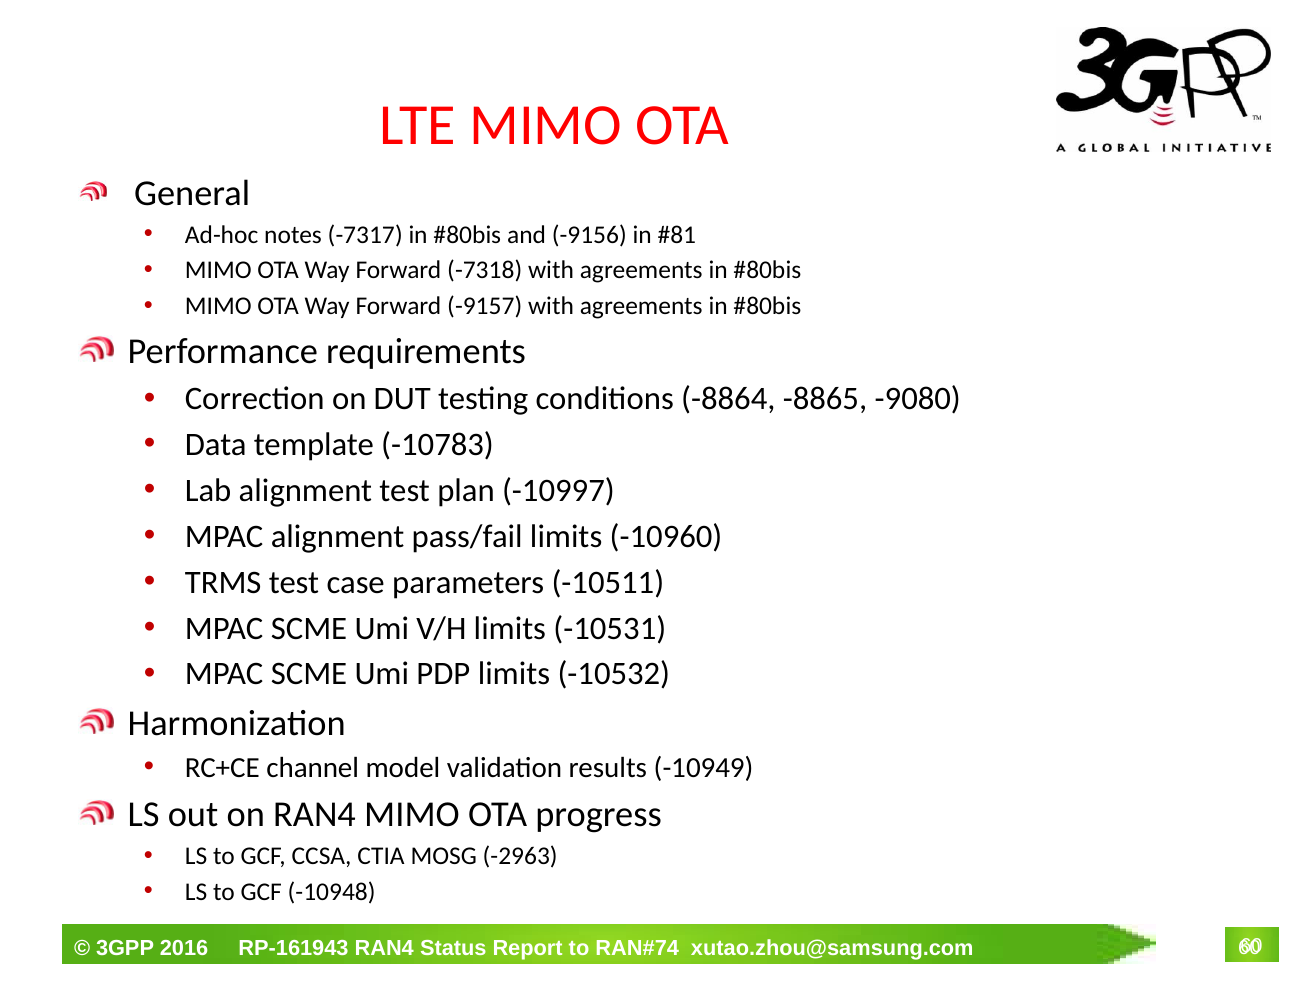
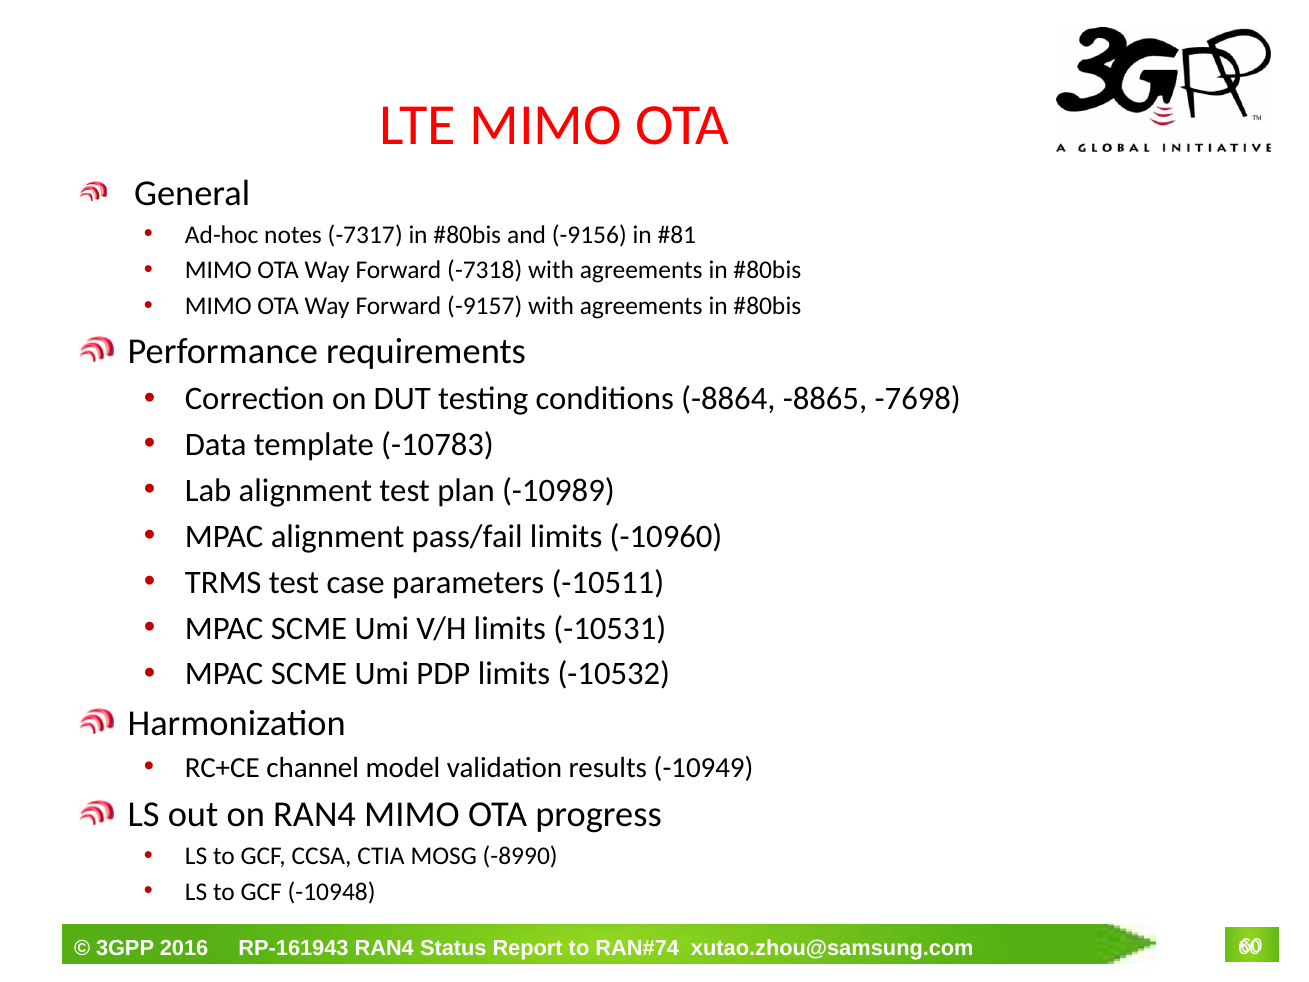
-9080: -9080 -> -7698
-10997: -10997 -> -10989
-2963: -2963 -> -8990
